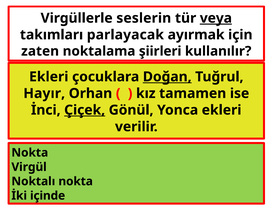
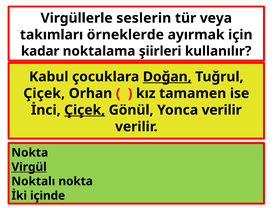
veya underline: present -> none
parlayacak: parlayacak -> örneklerde
zaten: zaten -> kadar
Ekleri at (49, 77): Ekleri -> Kabul
Hayır at (44, 93): Hayır -> Çiçek
Yonca ekleri: ekleri -> verilir
Virgül underline: none -> present
